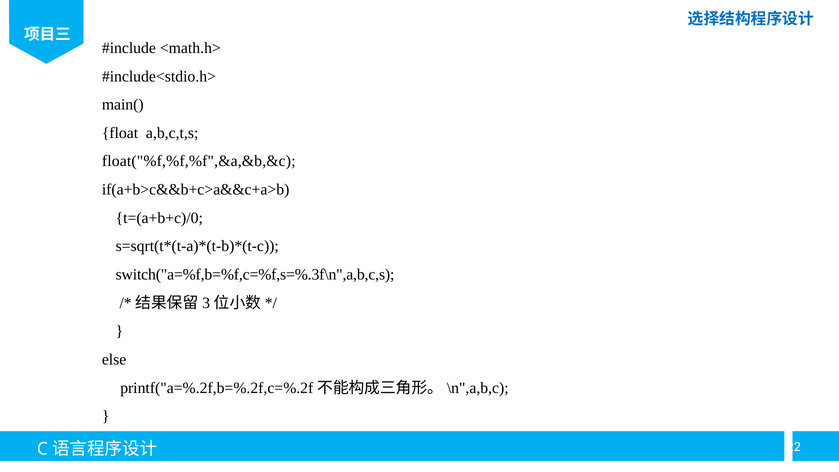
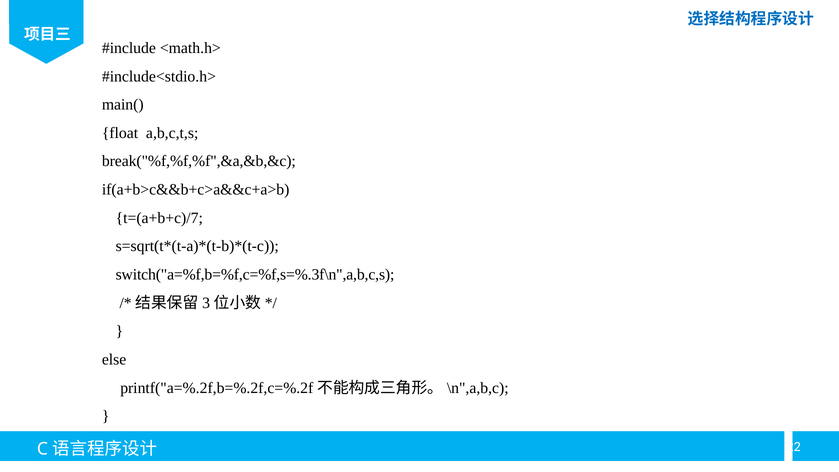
float("%f,%f,%f",&a,&b,&c: float("%f,%f,%f",&a,&b,&c -> break("%f,%f,%f",&a,&b,&c
t=(a+b+c)/0: t=(a+b+c)/0 -> t=(a+b+c)/7
